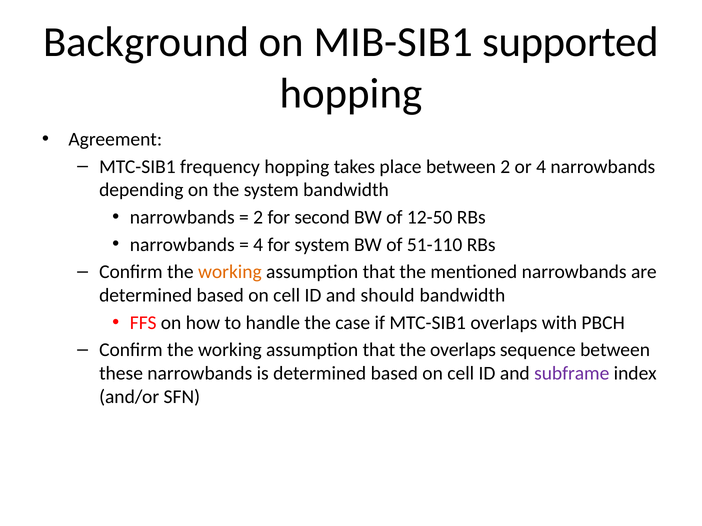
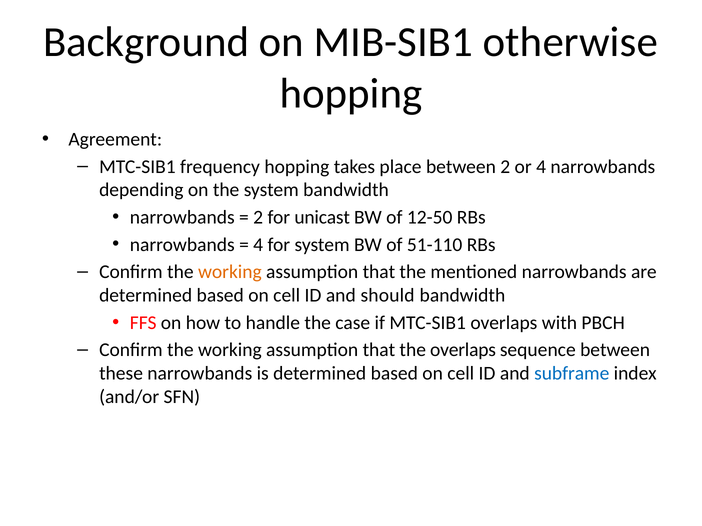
supported: supported -> otherwise
second: second -> unicast
subframe colour: purple -> blue
